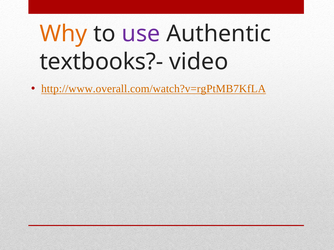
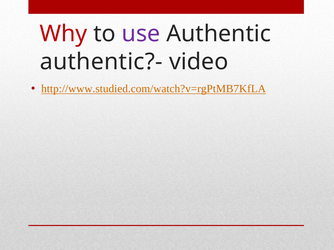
Why colour: orange -> red
textbooks?-: textbooks?- -> authentic?-
http://www.overall.com/watch?v=rgPtMB7KfLA: http://www.overall.com/watch?v=rgPtMB7KfLA -> http://www.studied.com/watch?v=rgPtMB7KfLA
